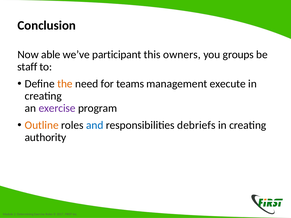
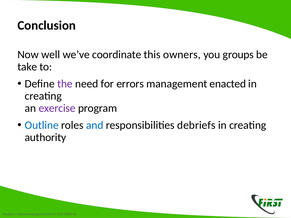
able: able -> well
participant: participant -> coordinate
staff: staff -> take
the colour: orange -> purple
teams: teams -> errors
execute: execute -> enacted
Outline colour: orange -> blue
